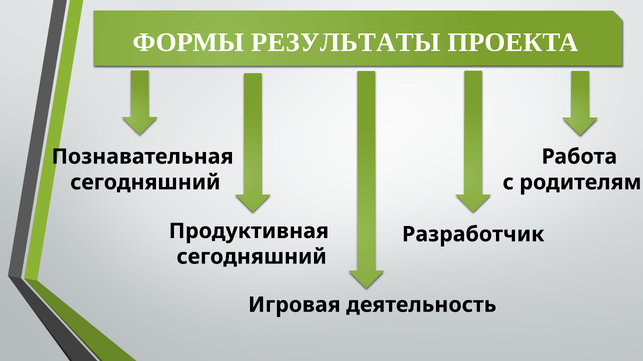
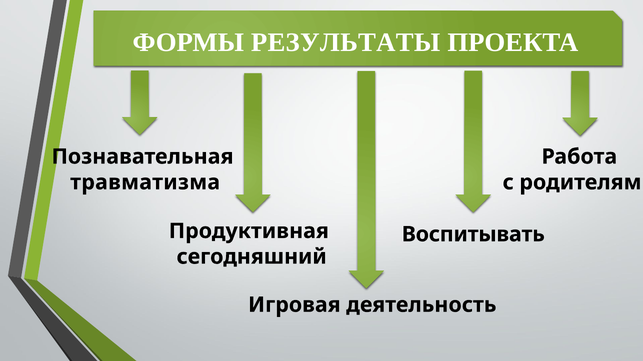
сегодняшний at (145, 183): сегодняшний -> травматизма
Разработчик: Разработчик -> Воспитывать
